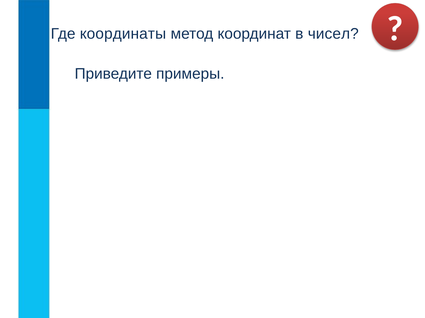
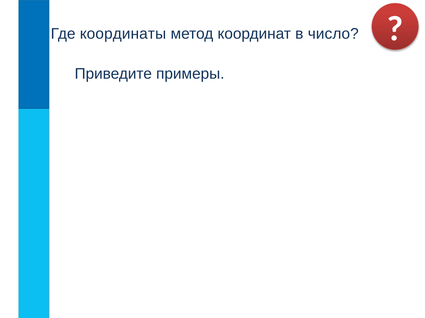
чисел: чисел -> число
